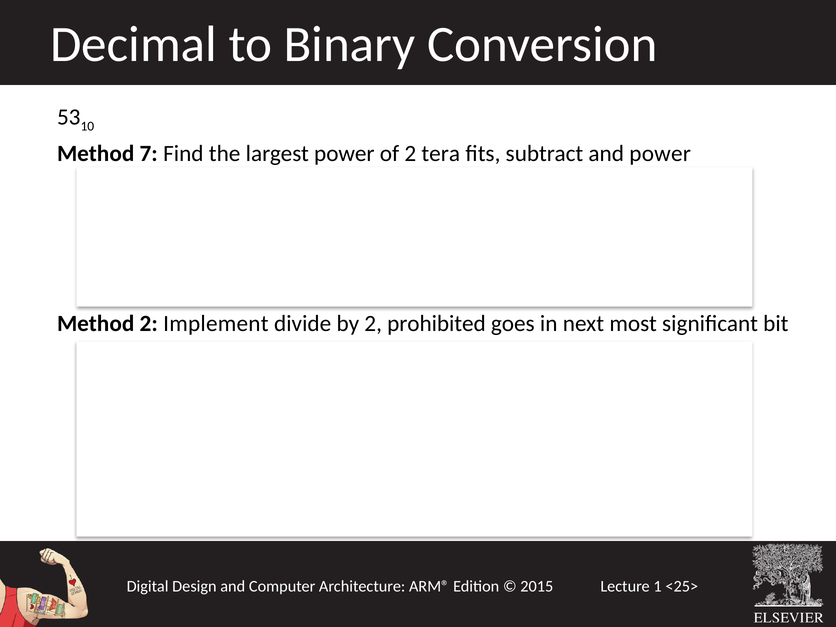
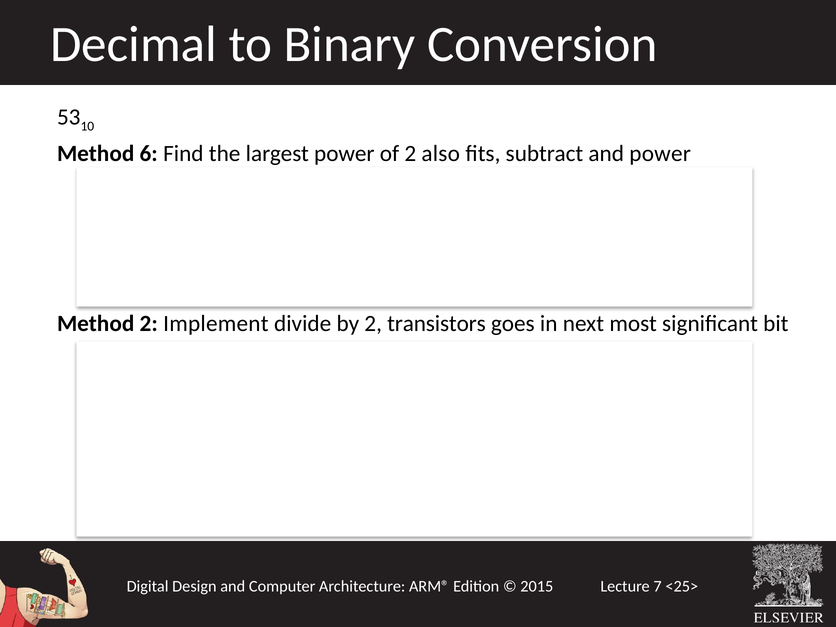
Method 7: 7 -> 6
tera: tera -> also
prohibited: prohibited -> transistors
1 at (658, 586): 1 -> 7
